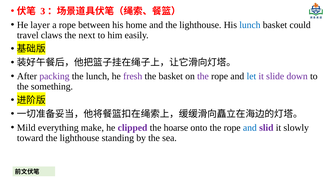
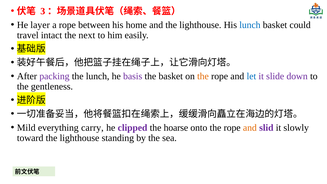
claws: claws -> intact
fresh: fresh -> basis
the at (203, 76) colour: purple -> orange
something: something -> gentleness
make: make -> carry
and at (250, 128) colour: blue -> orange
